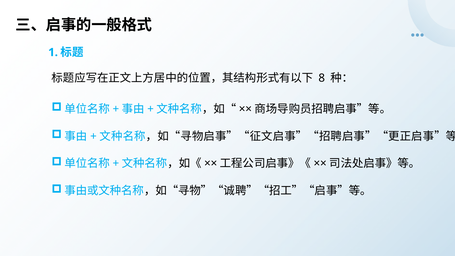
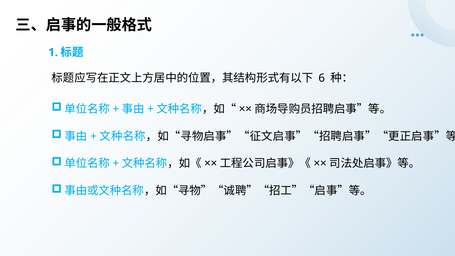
8: 8 -> 6
